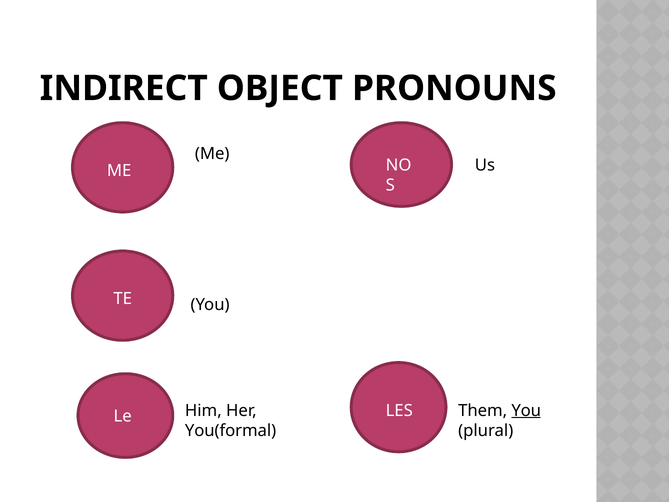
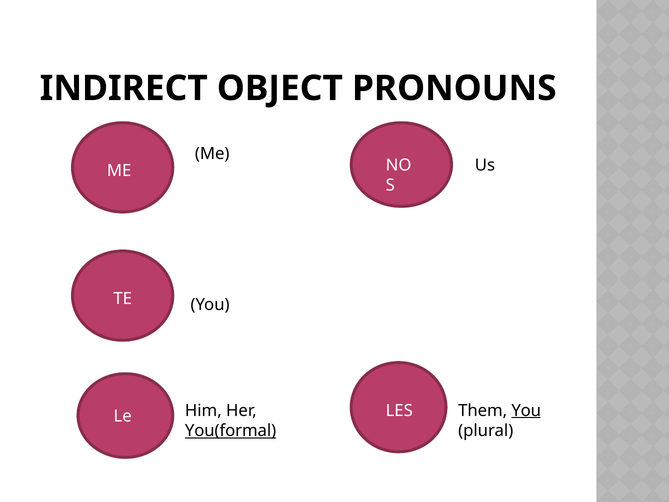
You(formal underline: none -> present
